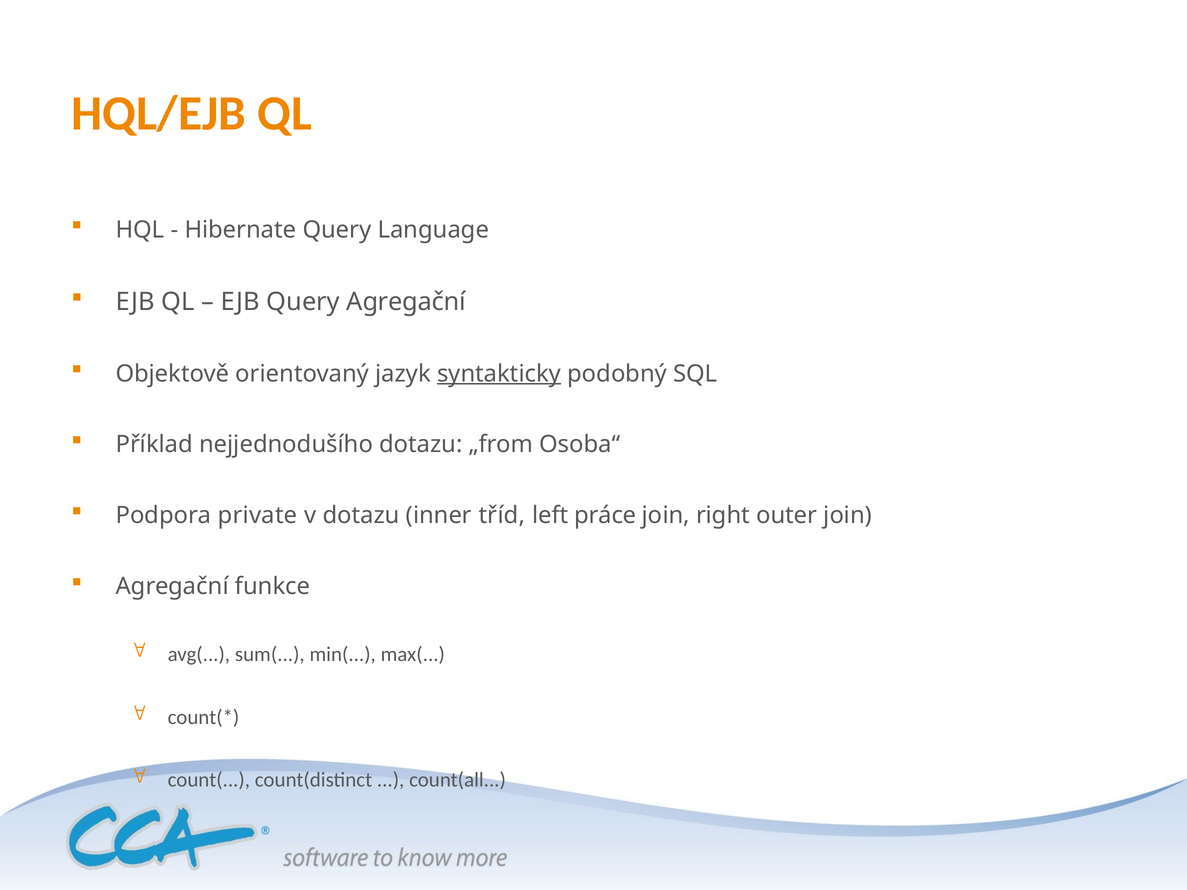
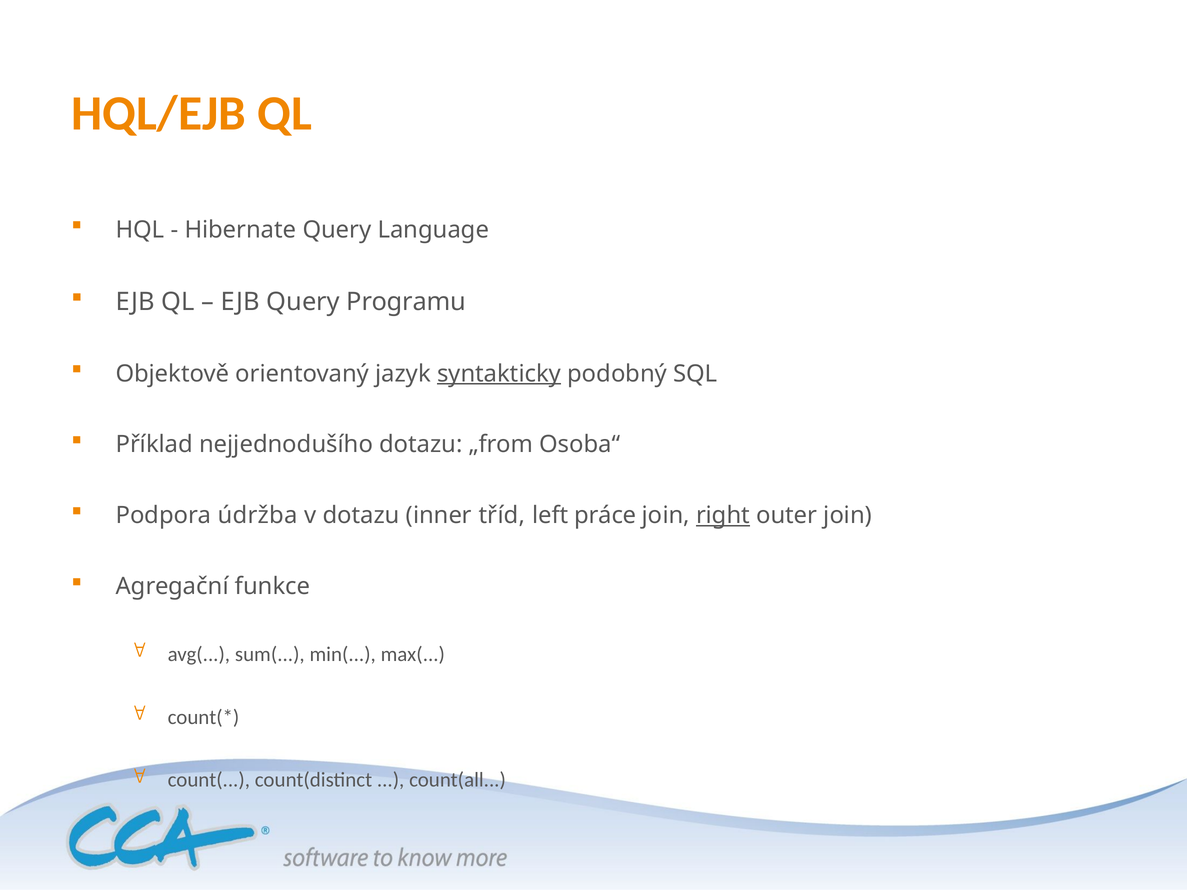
Query Agregační: Agregační -> Programu
private: private -> údržba
right underline: none -> present
